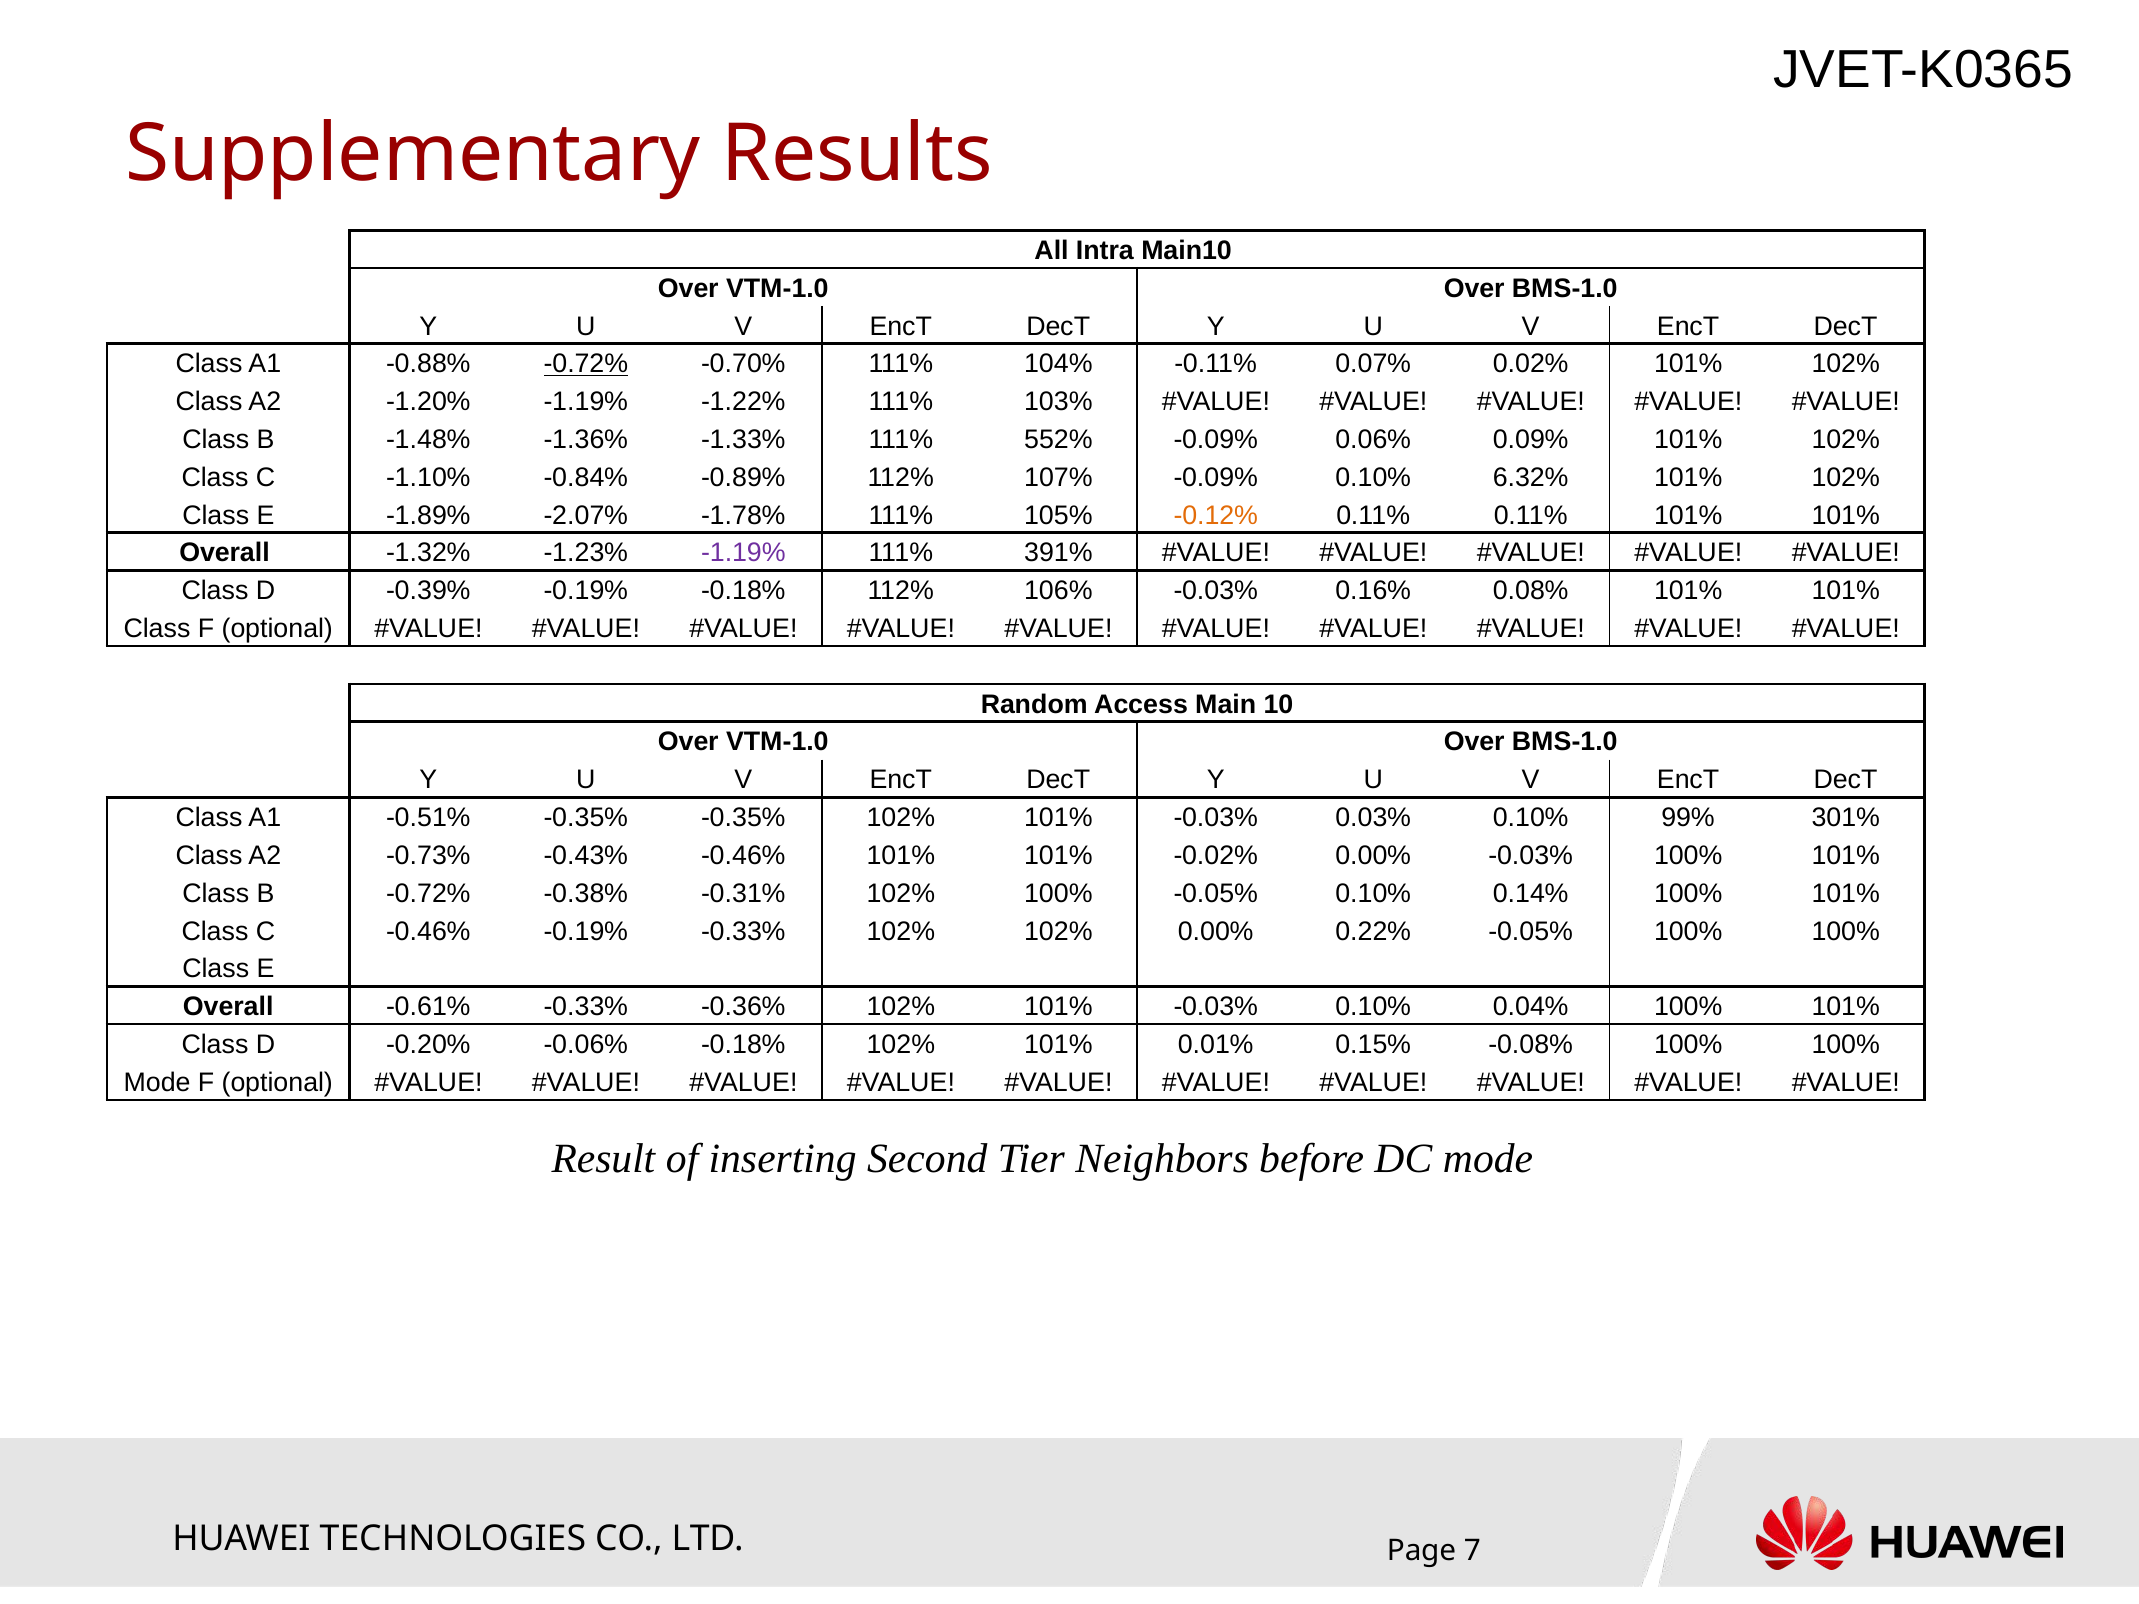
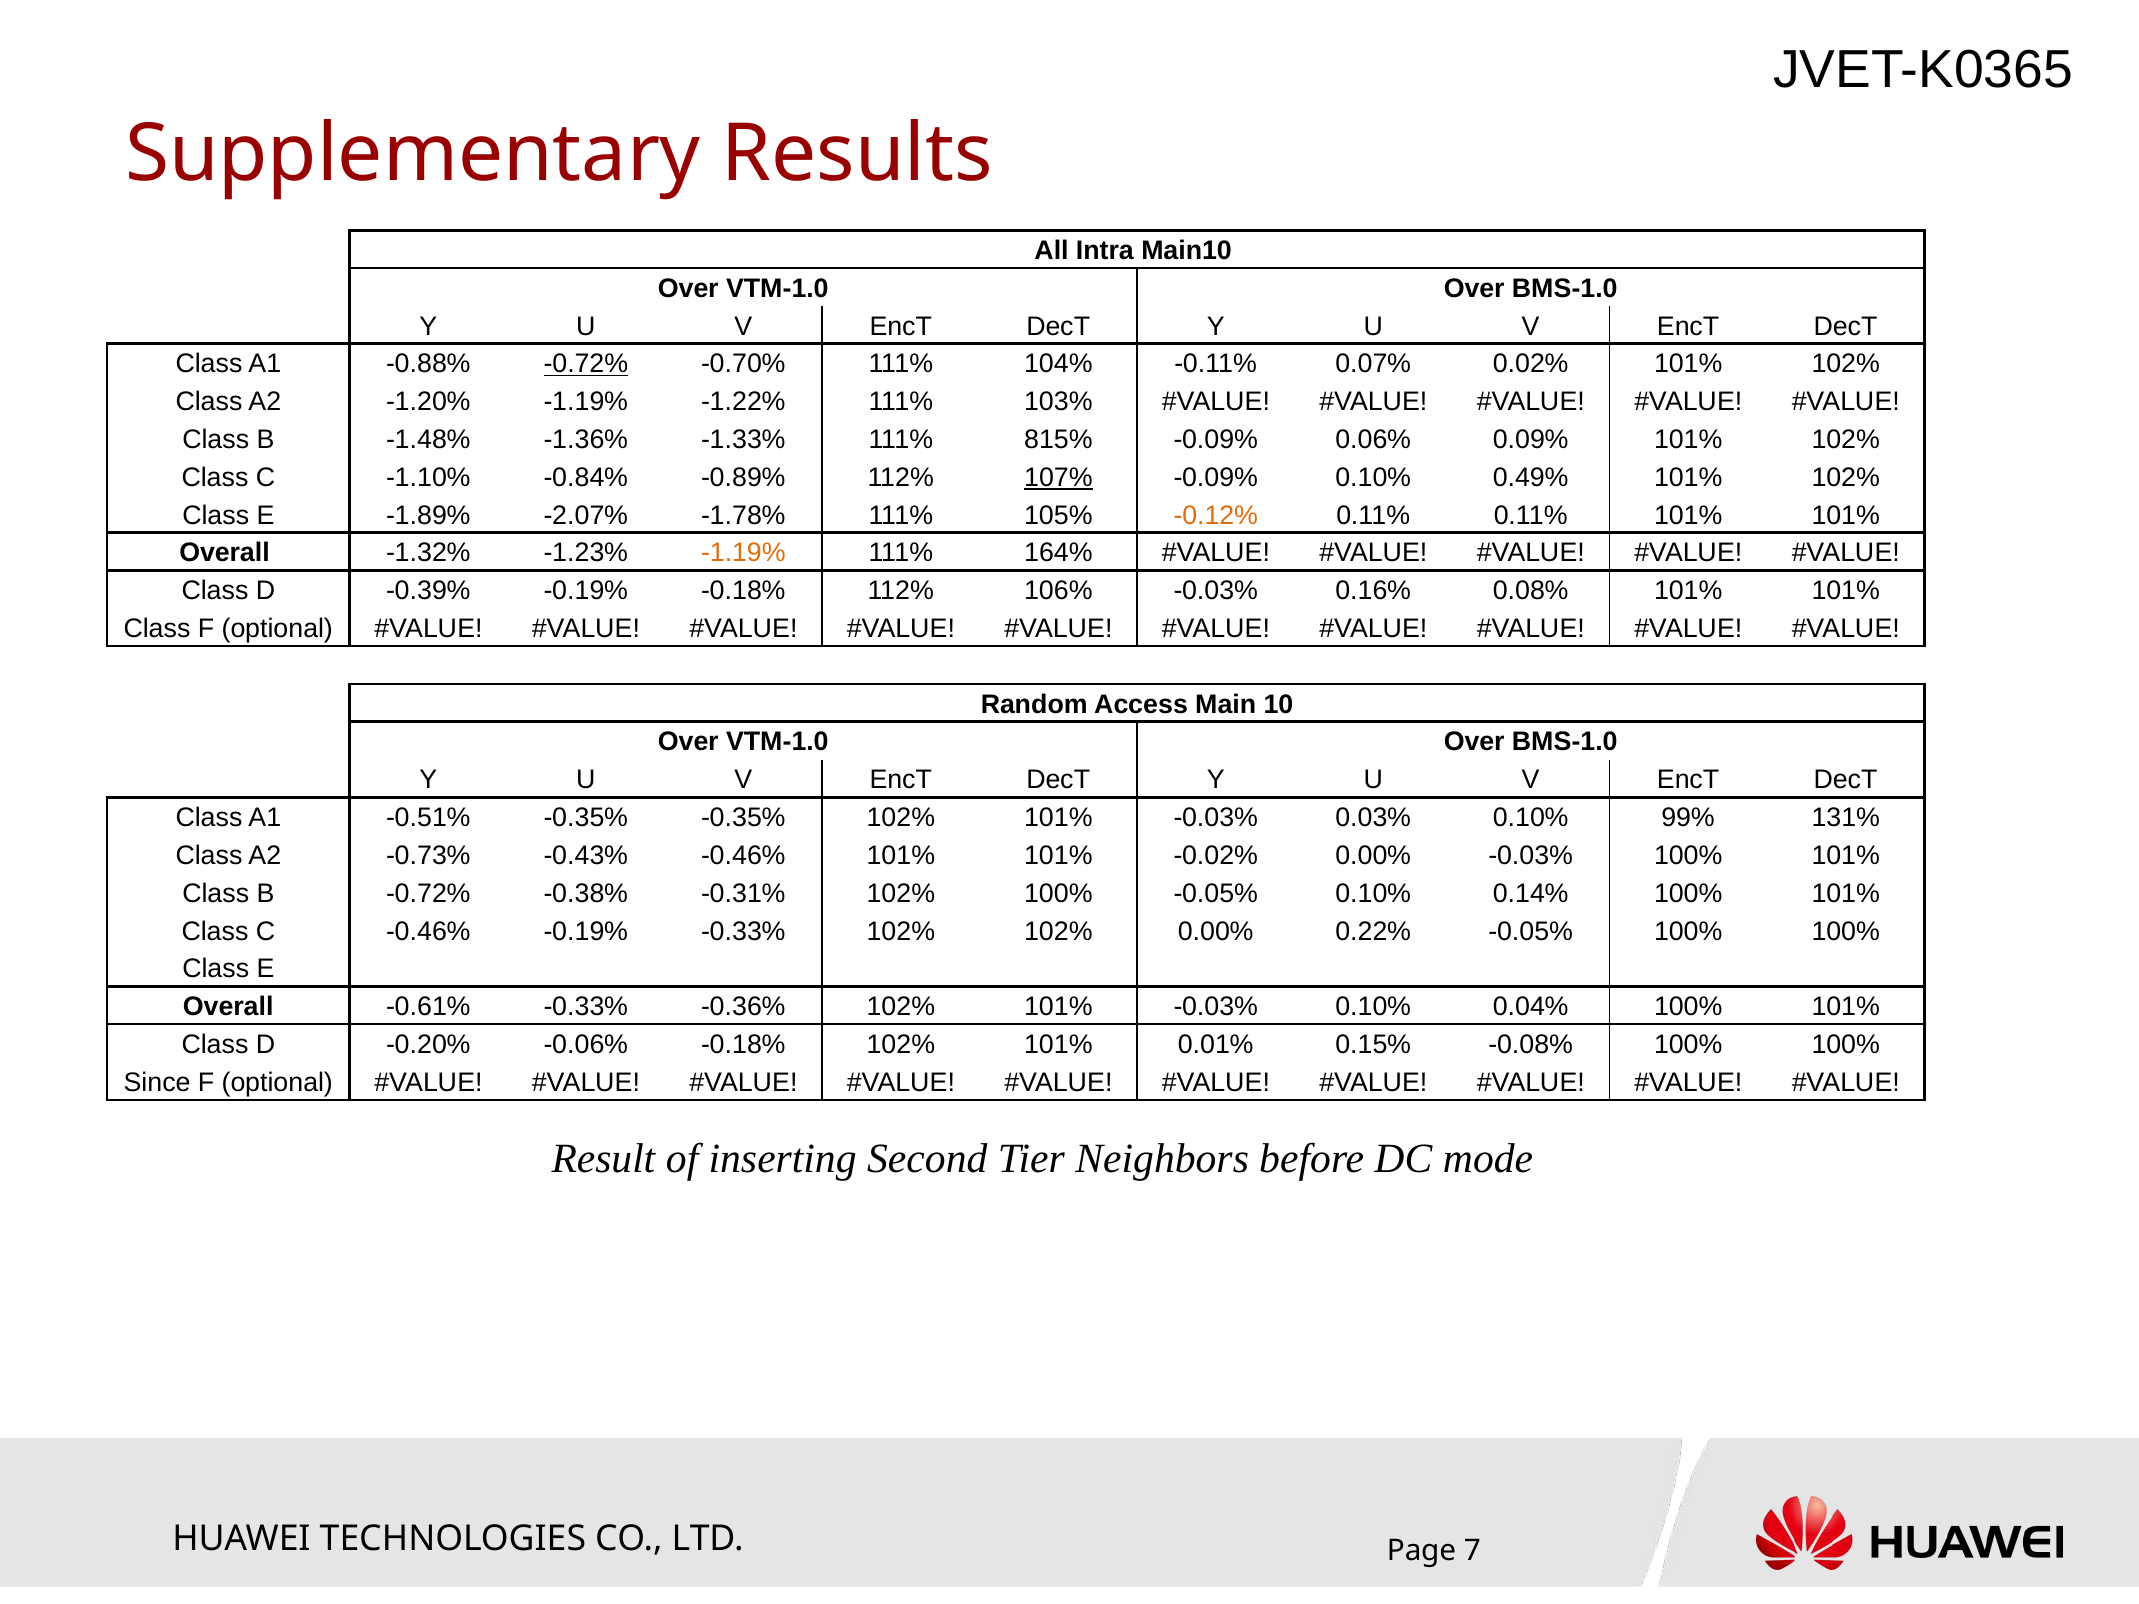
552%: 552% -> 815%
107% underline: none -> present
6.32%: 6.32% -> 0.49%
-1.19% at (743, 553) colour: purple -> orange
391%: 391% -> 164%
301%: 301% -> 131%
Mode at (157, 1083): Mode -> Since
